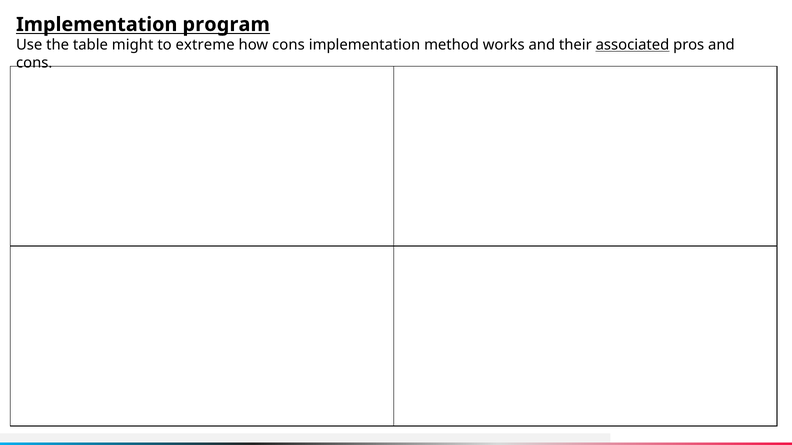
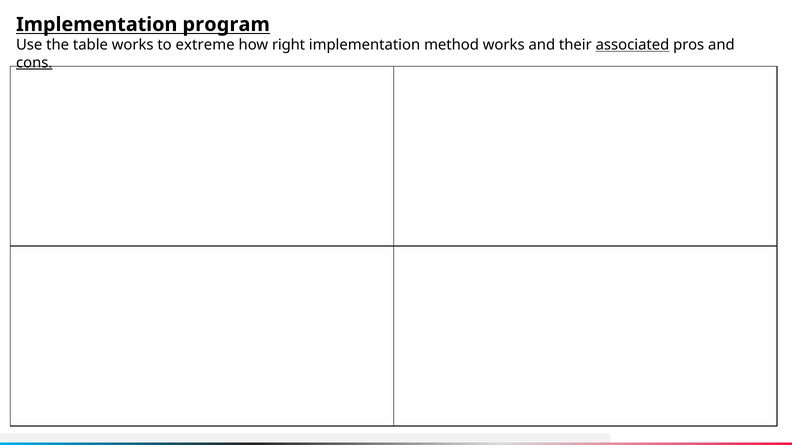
table might: might -> works
how cons: cons -> right
cons at (34, 63) underline: none -> present
